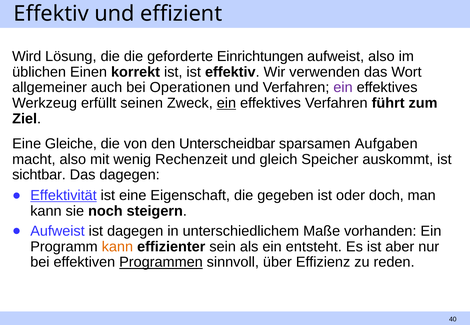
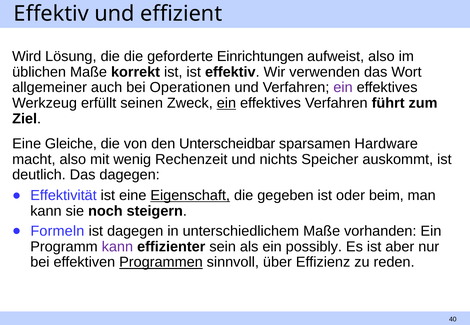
üblichen Einen: Einen -> Maße
Aufgaben: Aufgaben -> Hardware
gleich: gleich -> nichts
sichtbar: sichtbar -> deutlich
Effektivität underline: present -> none
Eigenschaft underline: none -> present
doch: doch -> beim
Aufweist at (57, 231): Aufweist -> Formeln
kann at (117, 247) colour: orange -> purple
entsteht: entsteht -> possibly
